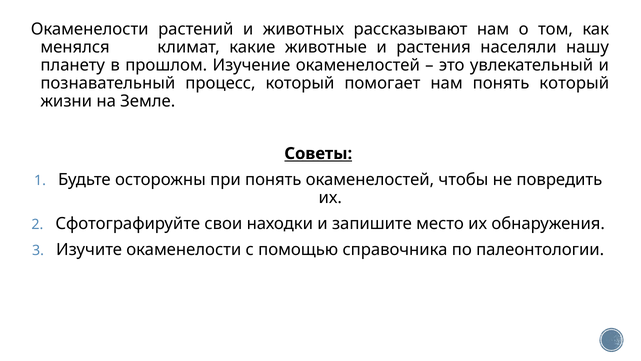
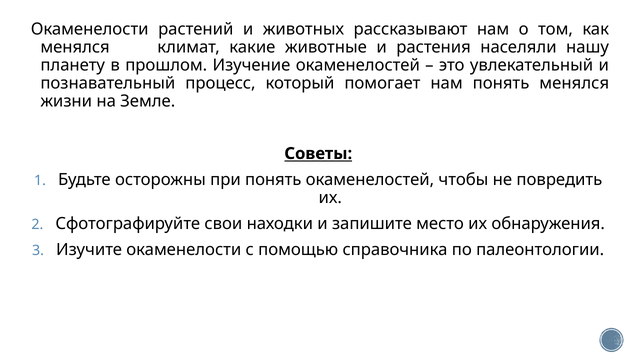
понять который: который -> менялся
